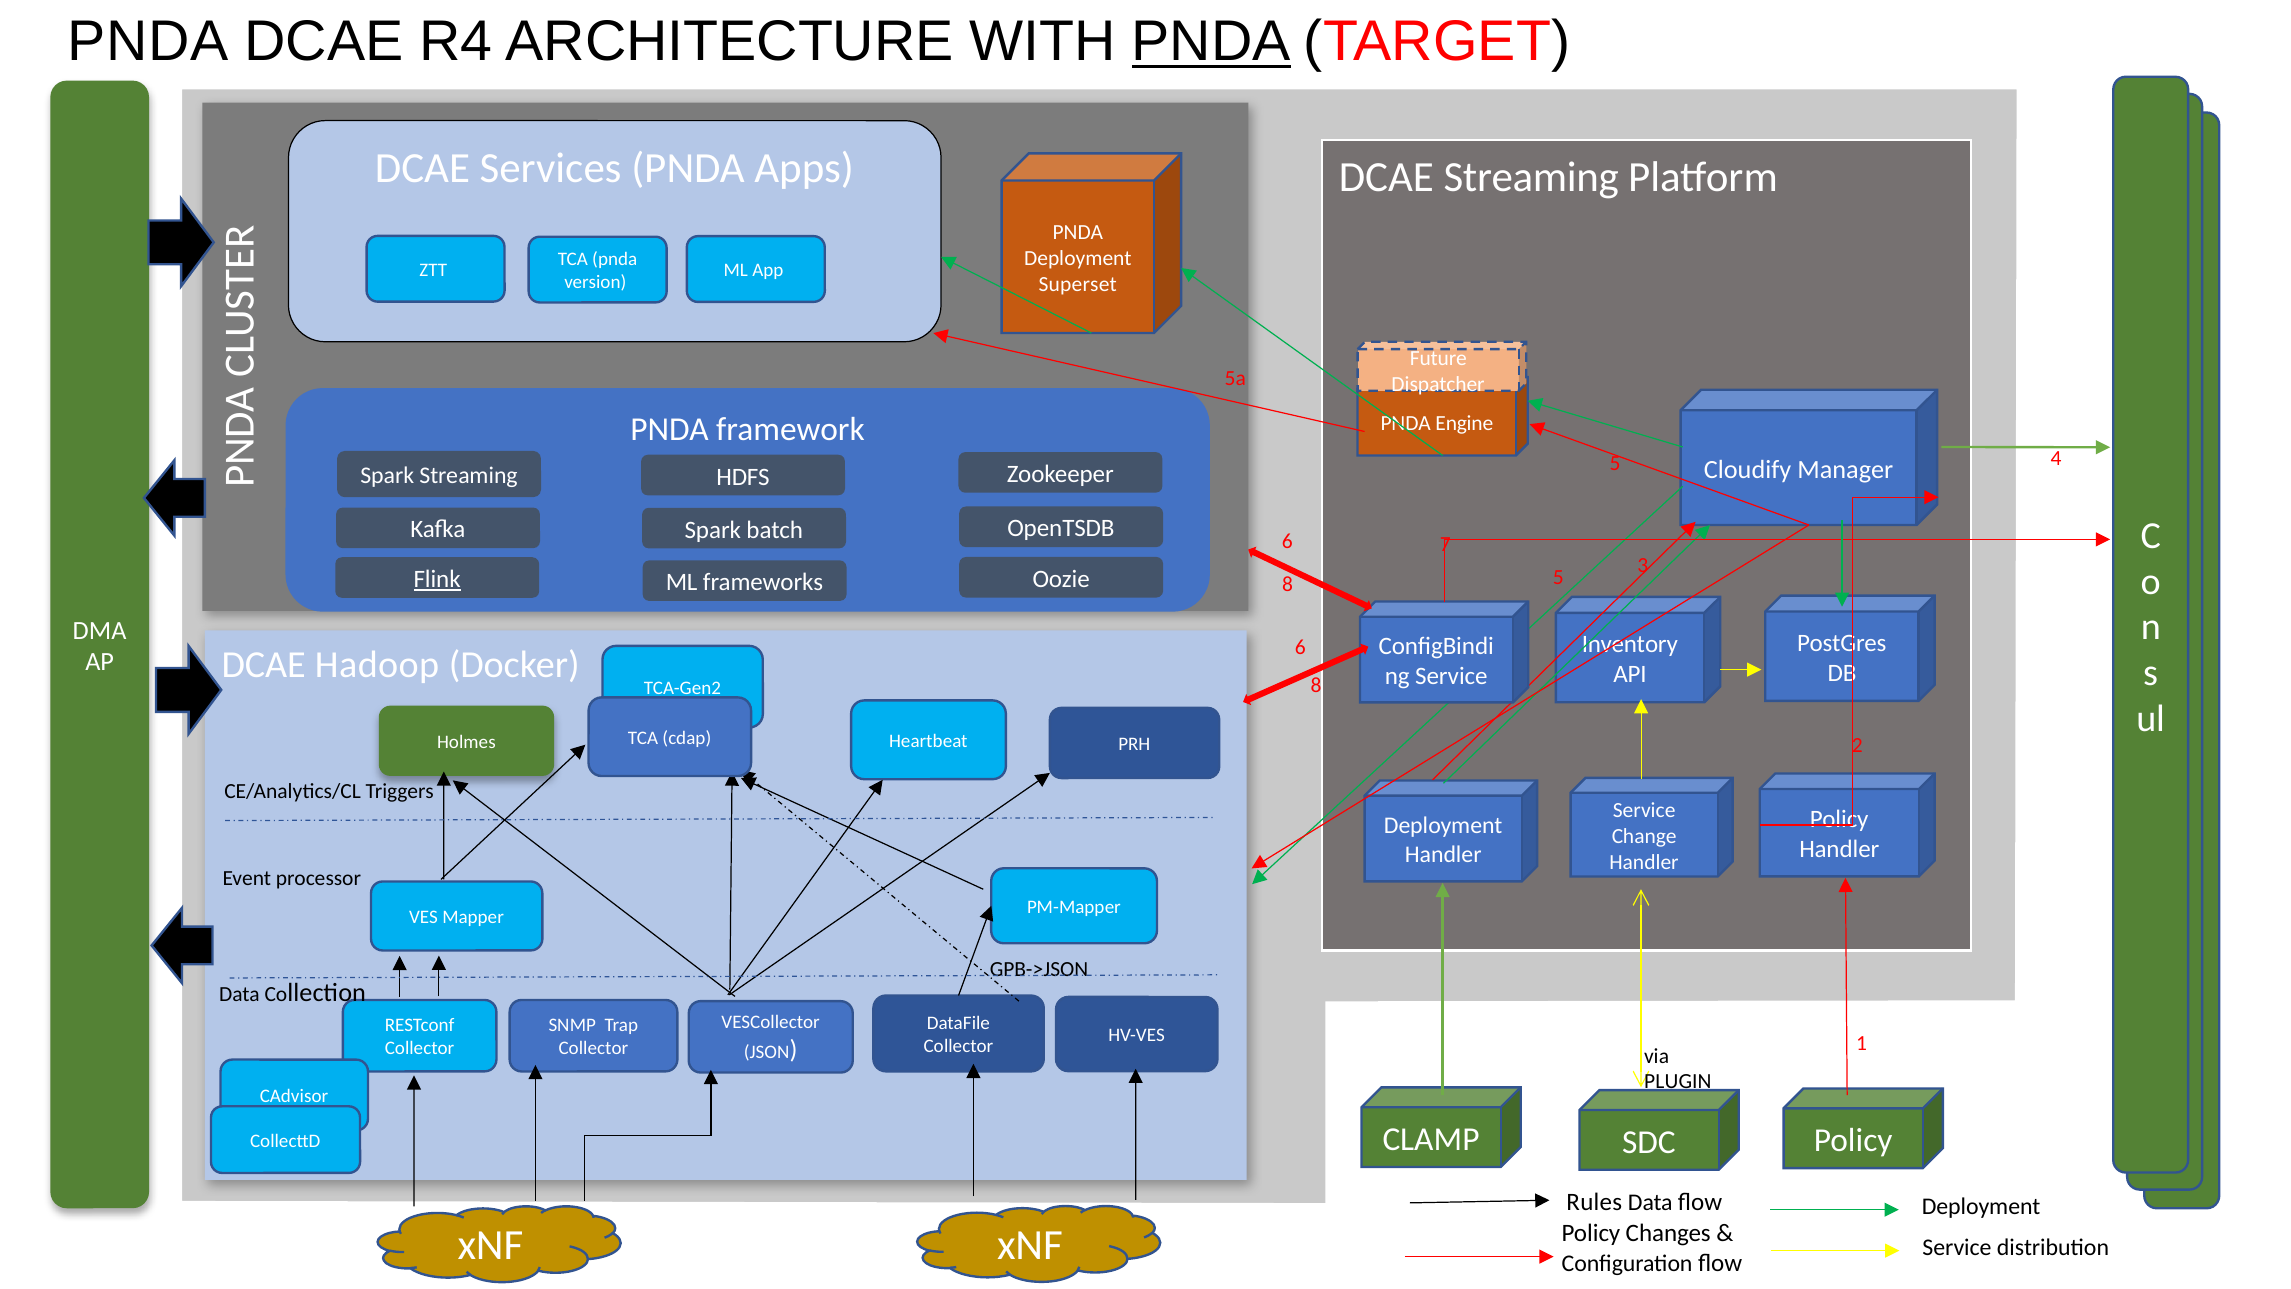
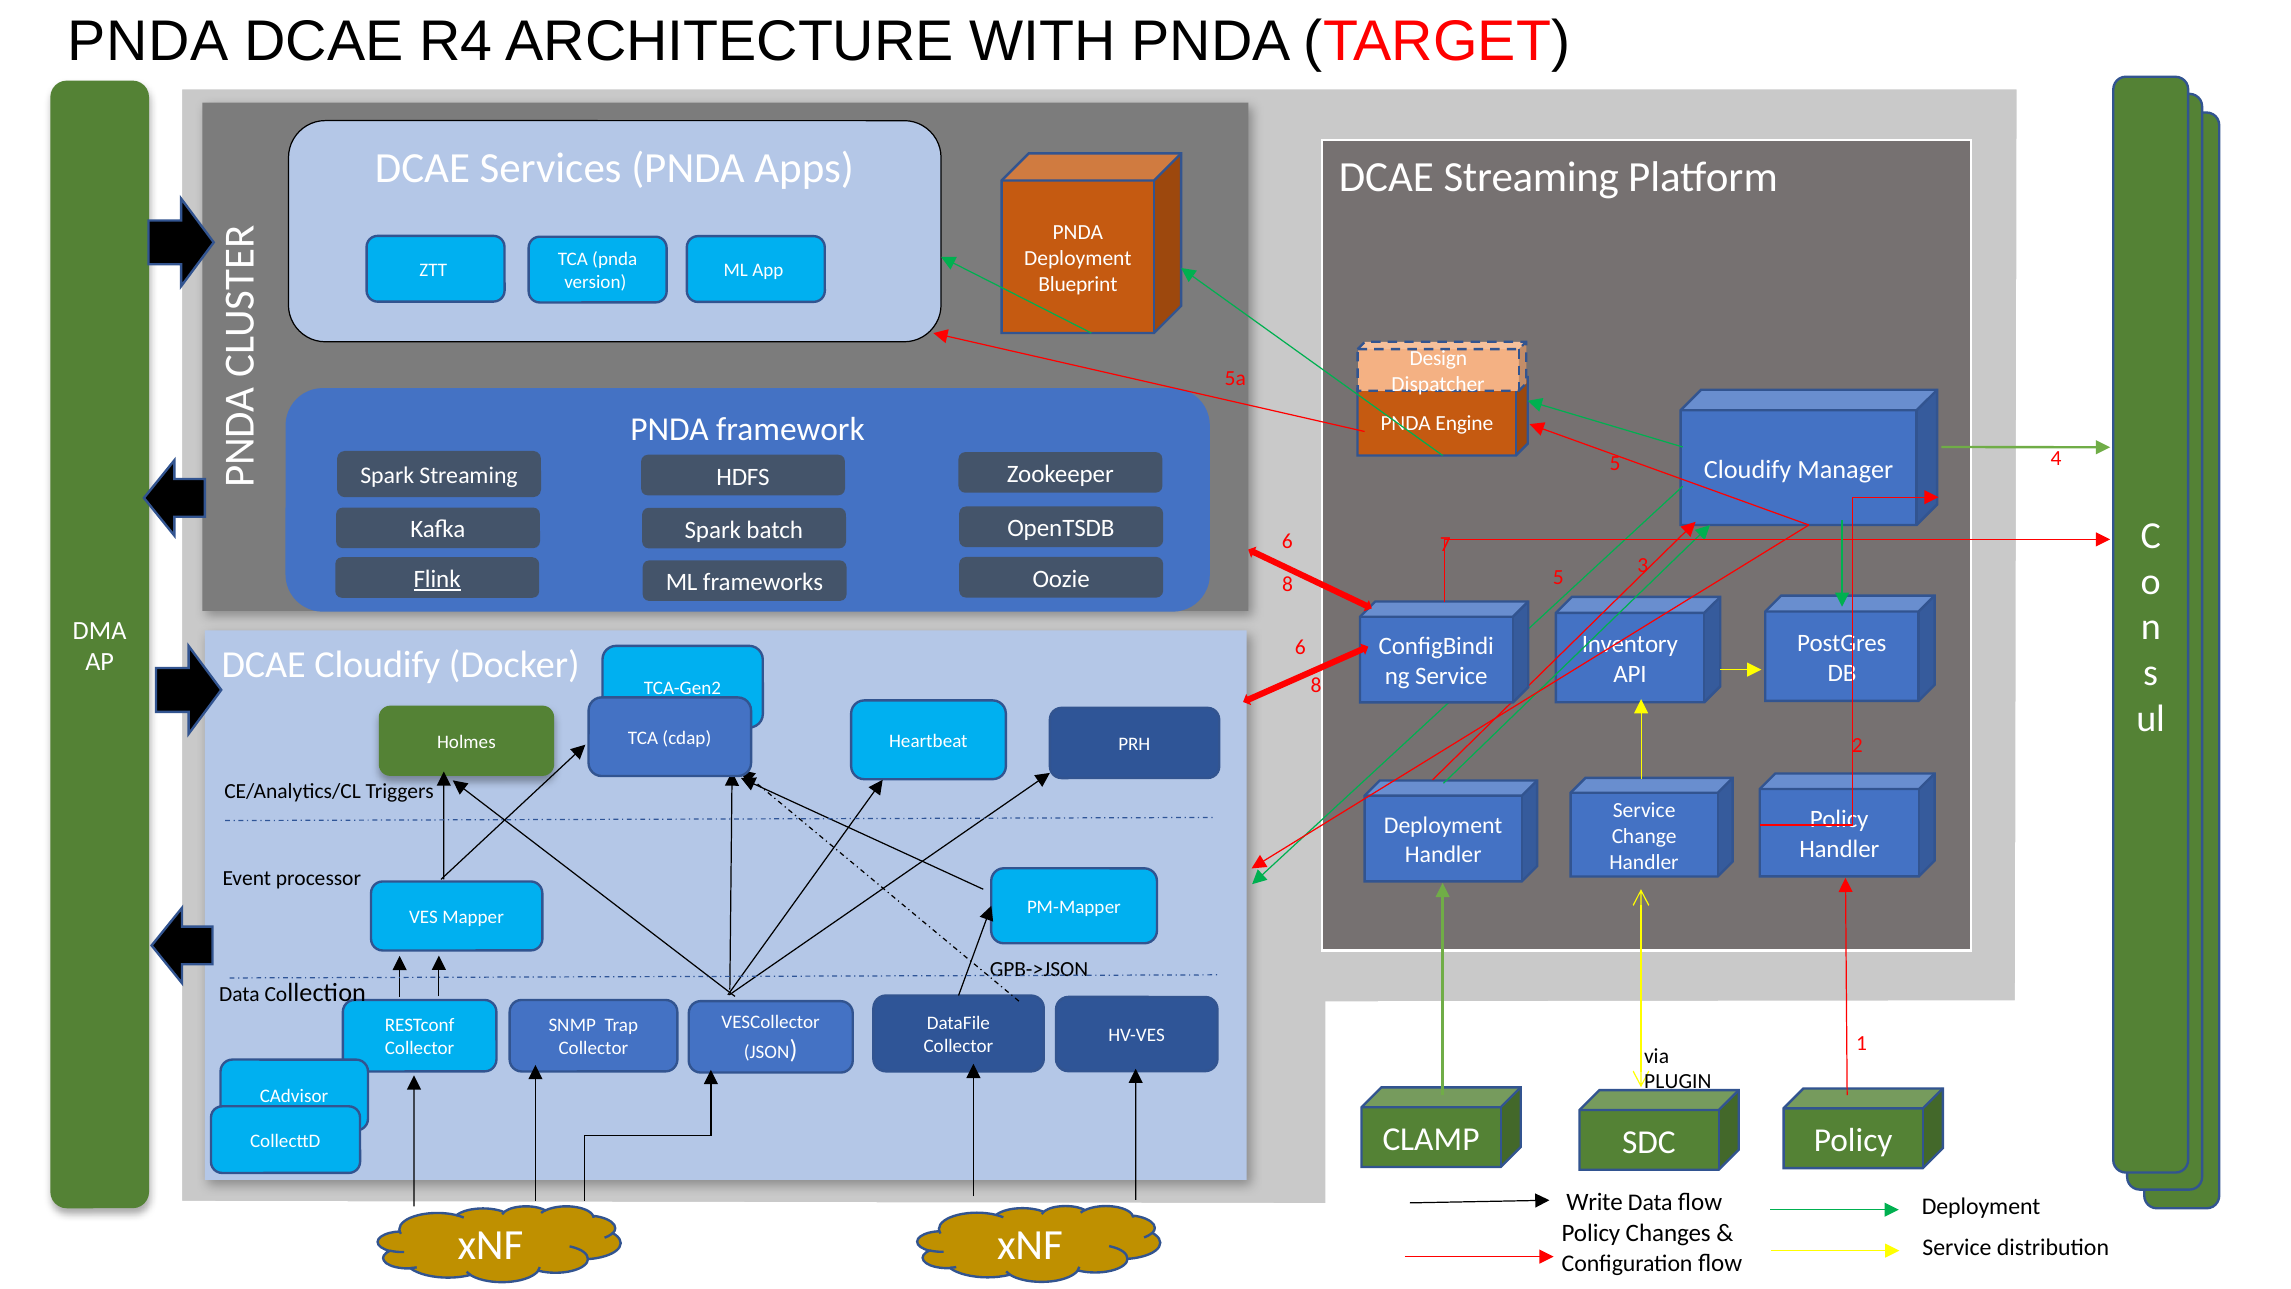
PNDA at (1211, 42) underline: present -> none
Superset: Superset -> Blueprint
Future: Future -> Design
DCAE Hadoop: Hadoop -> Cloudify
Rules: Rules -> Write
